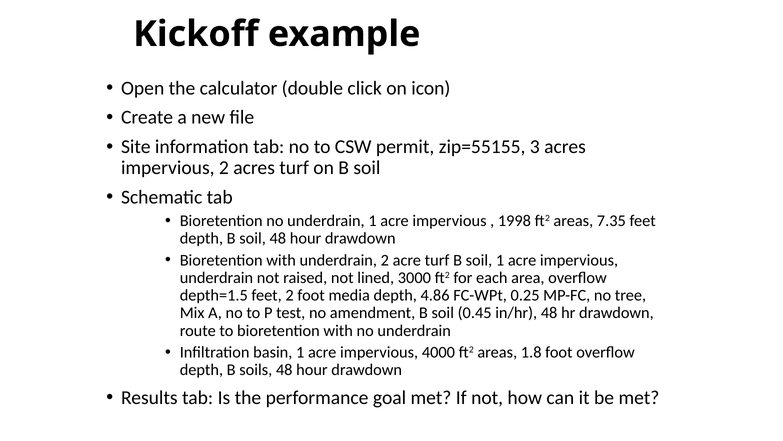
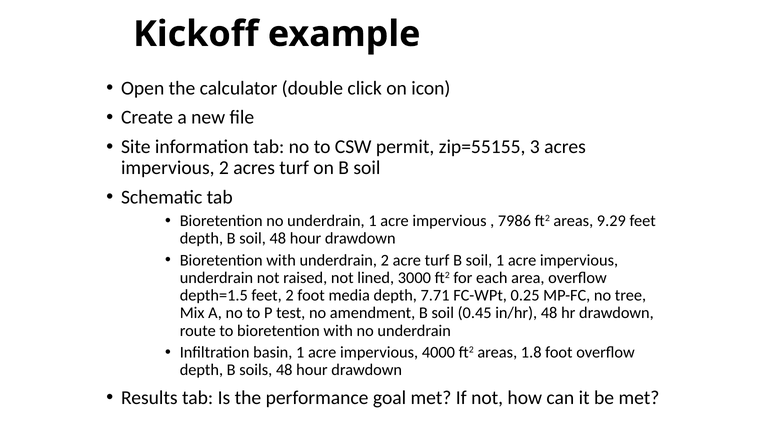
1998: 1998 -> 7986
7.35: 7.35 -> 9.29
4.86: 4.86 -> 7.71
